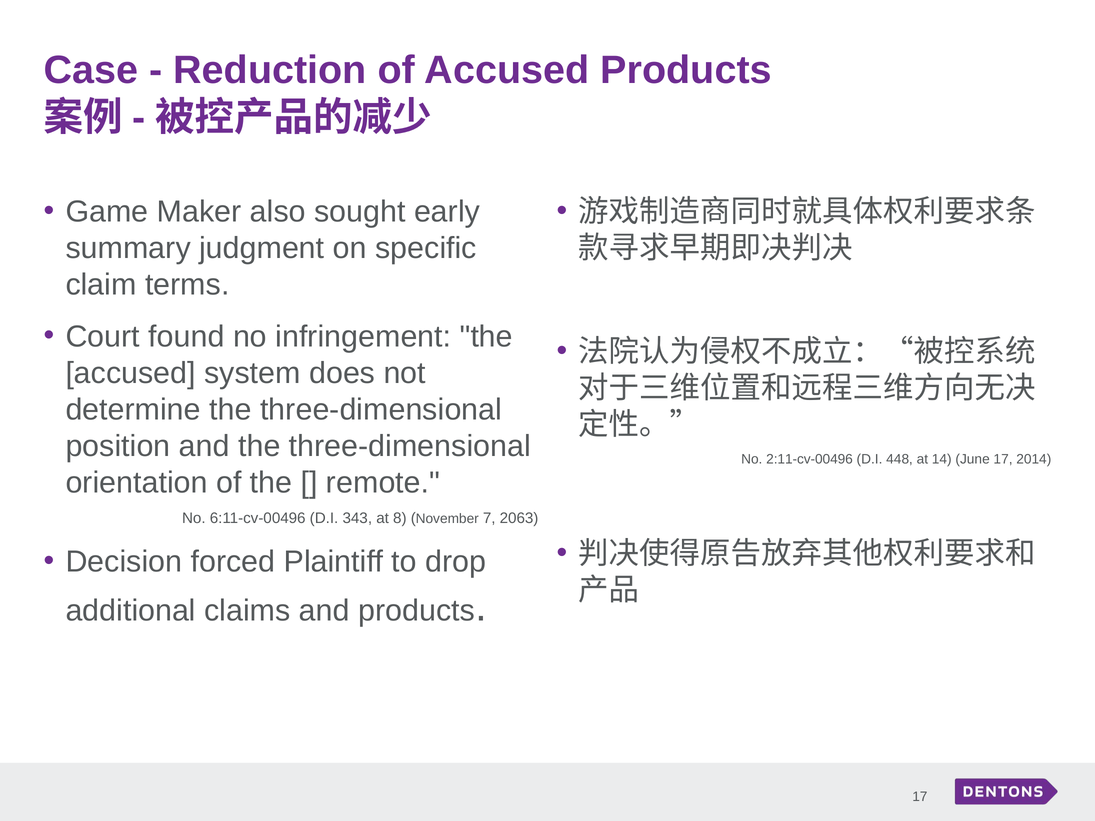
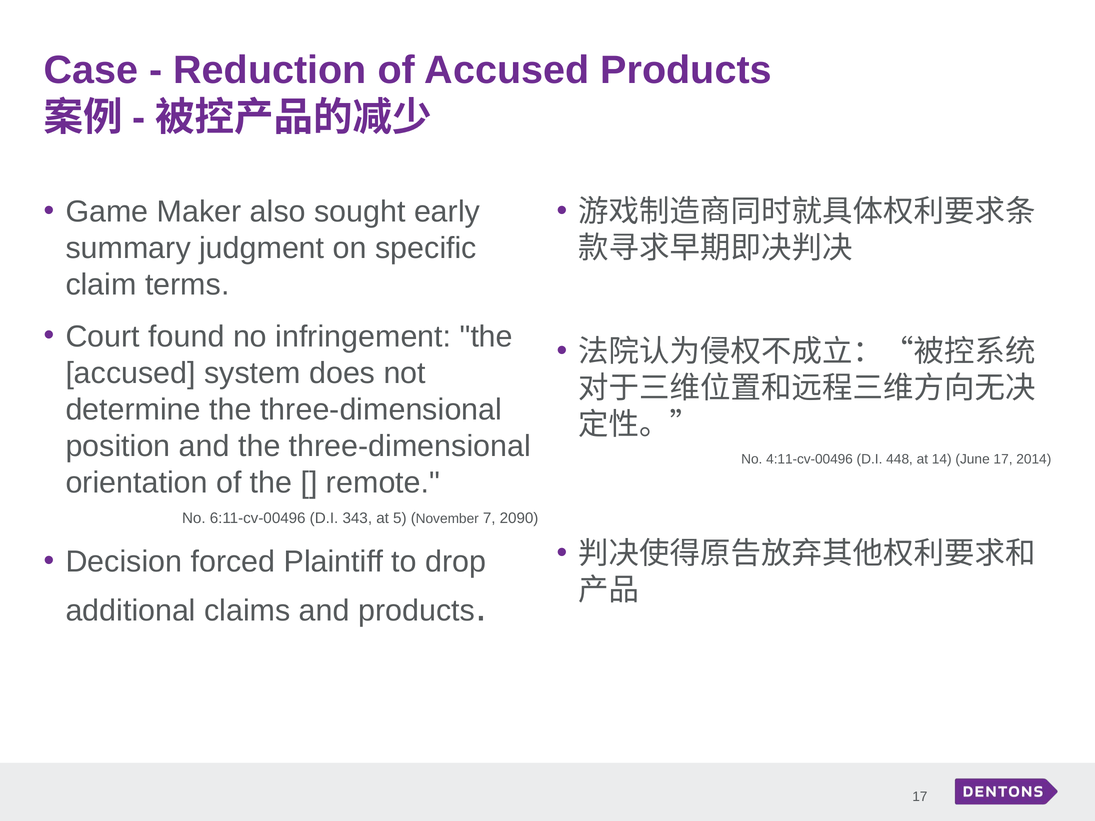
2:11-cv-00496: 2:11-cv-00496 -> 4:11-cv-00496
8: 8 -> 5
2063: 2063 -> 2090
